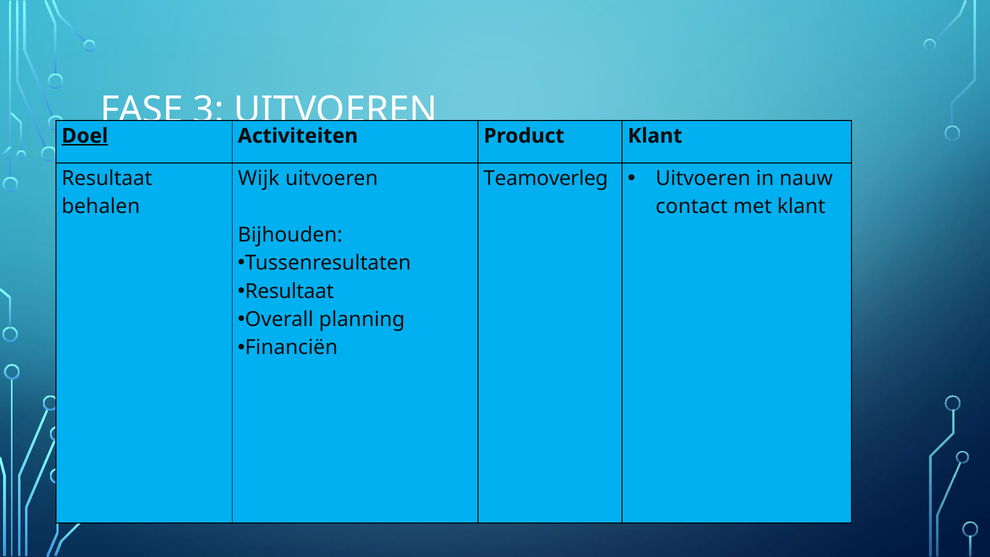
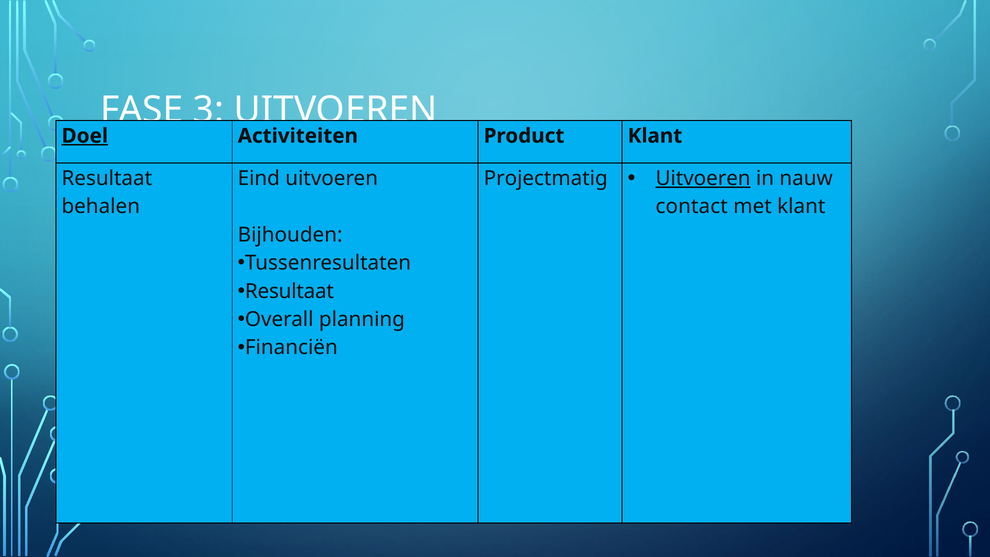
Wijk: Wijk -> Eind
Teamoverleg: Teamoverleg -> Projectmatig
Uitvoeren at (703, 178) underline: none -> present
